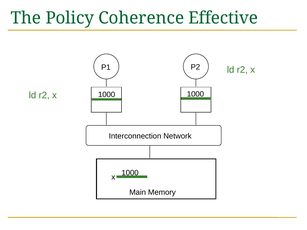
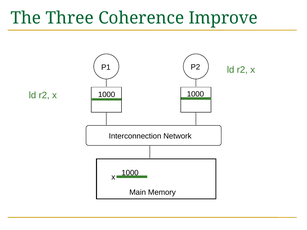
Policy: Policy -> Three
Effective: Effective -> Improve
